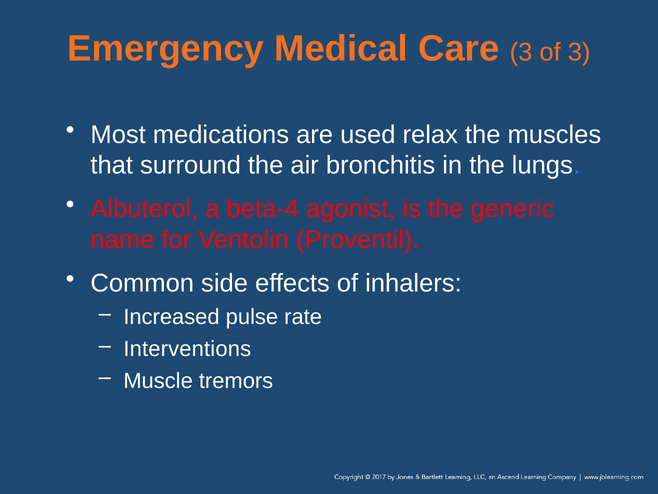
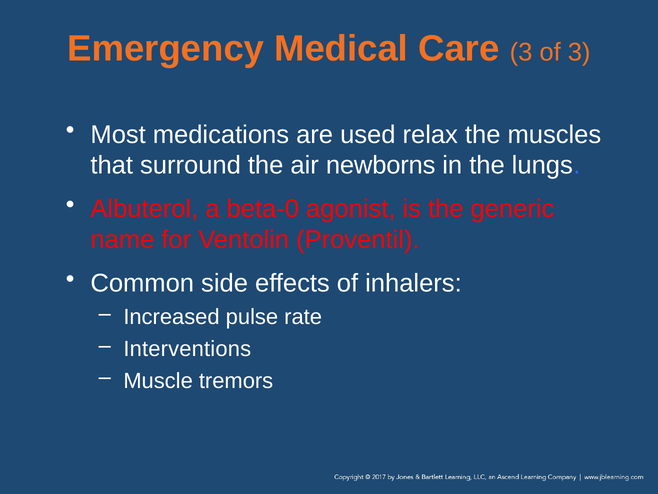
bronchitis: bronchitis -> newborns
beta-4: beta-4 -> beta-0
